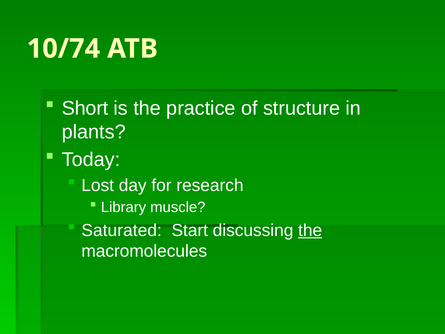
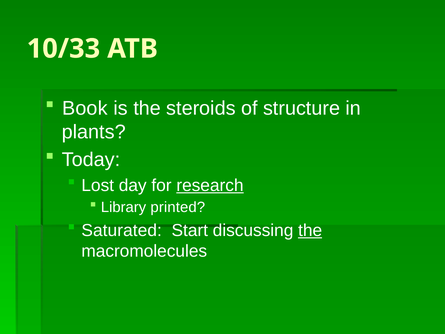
10/74: 10/74 -> 10/33
Short: Short -> Book
practice: practice -> steroids
research underline: none -> present
muscle: muscle -> printed
